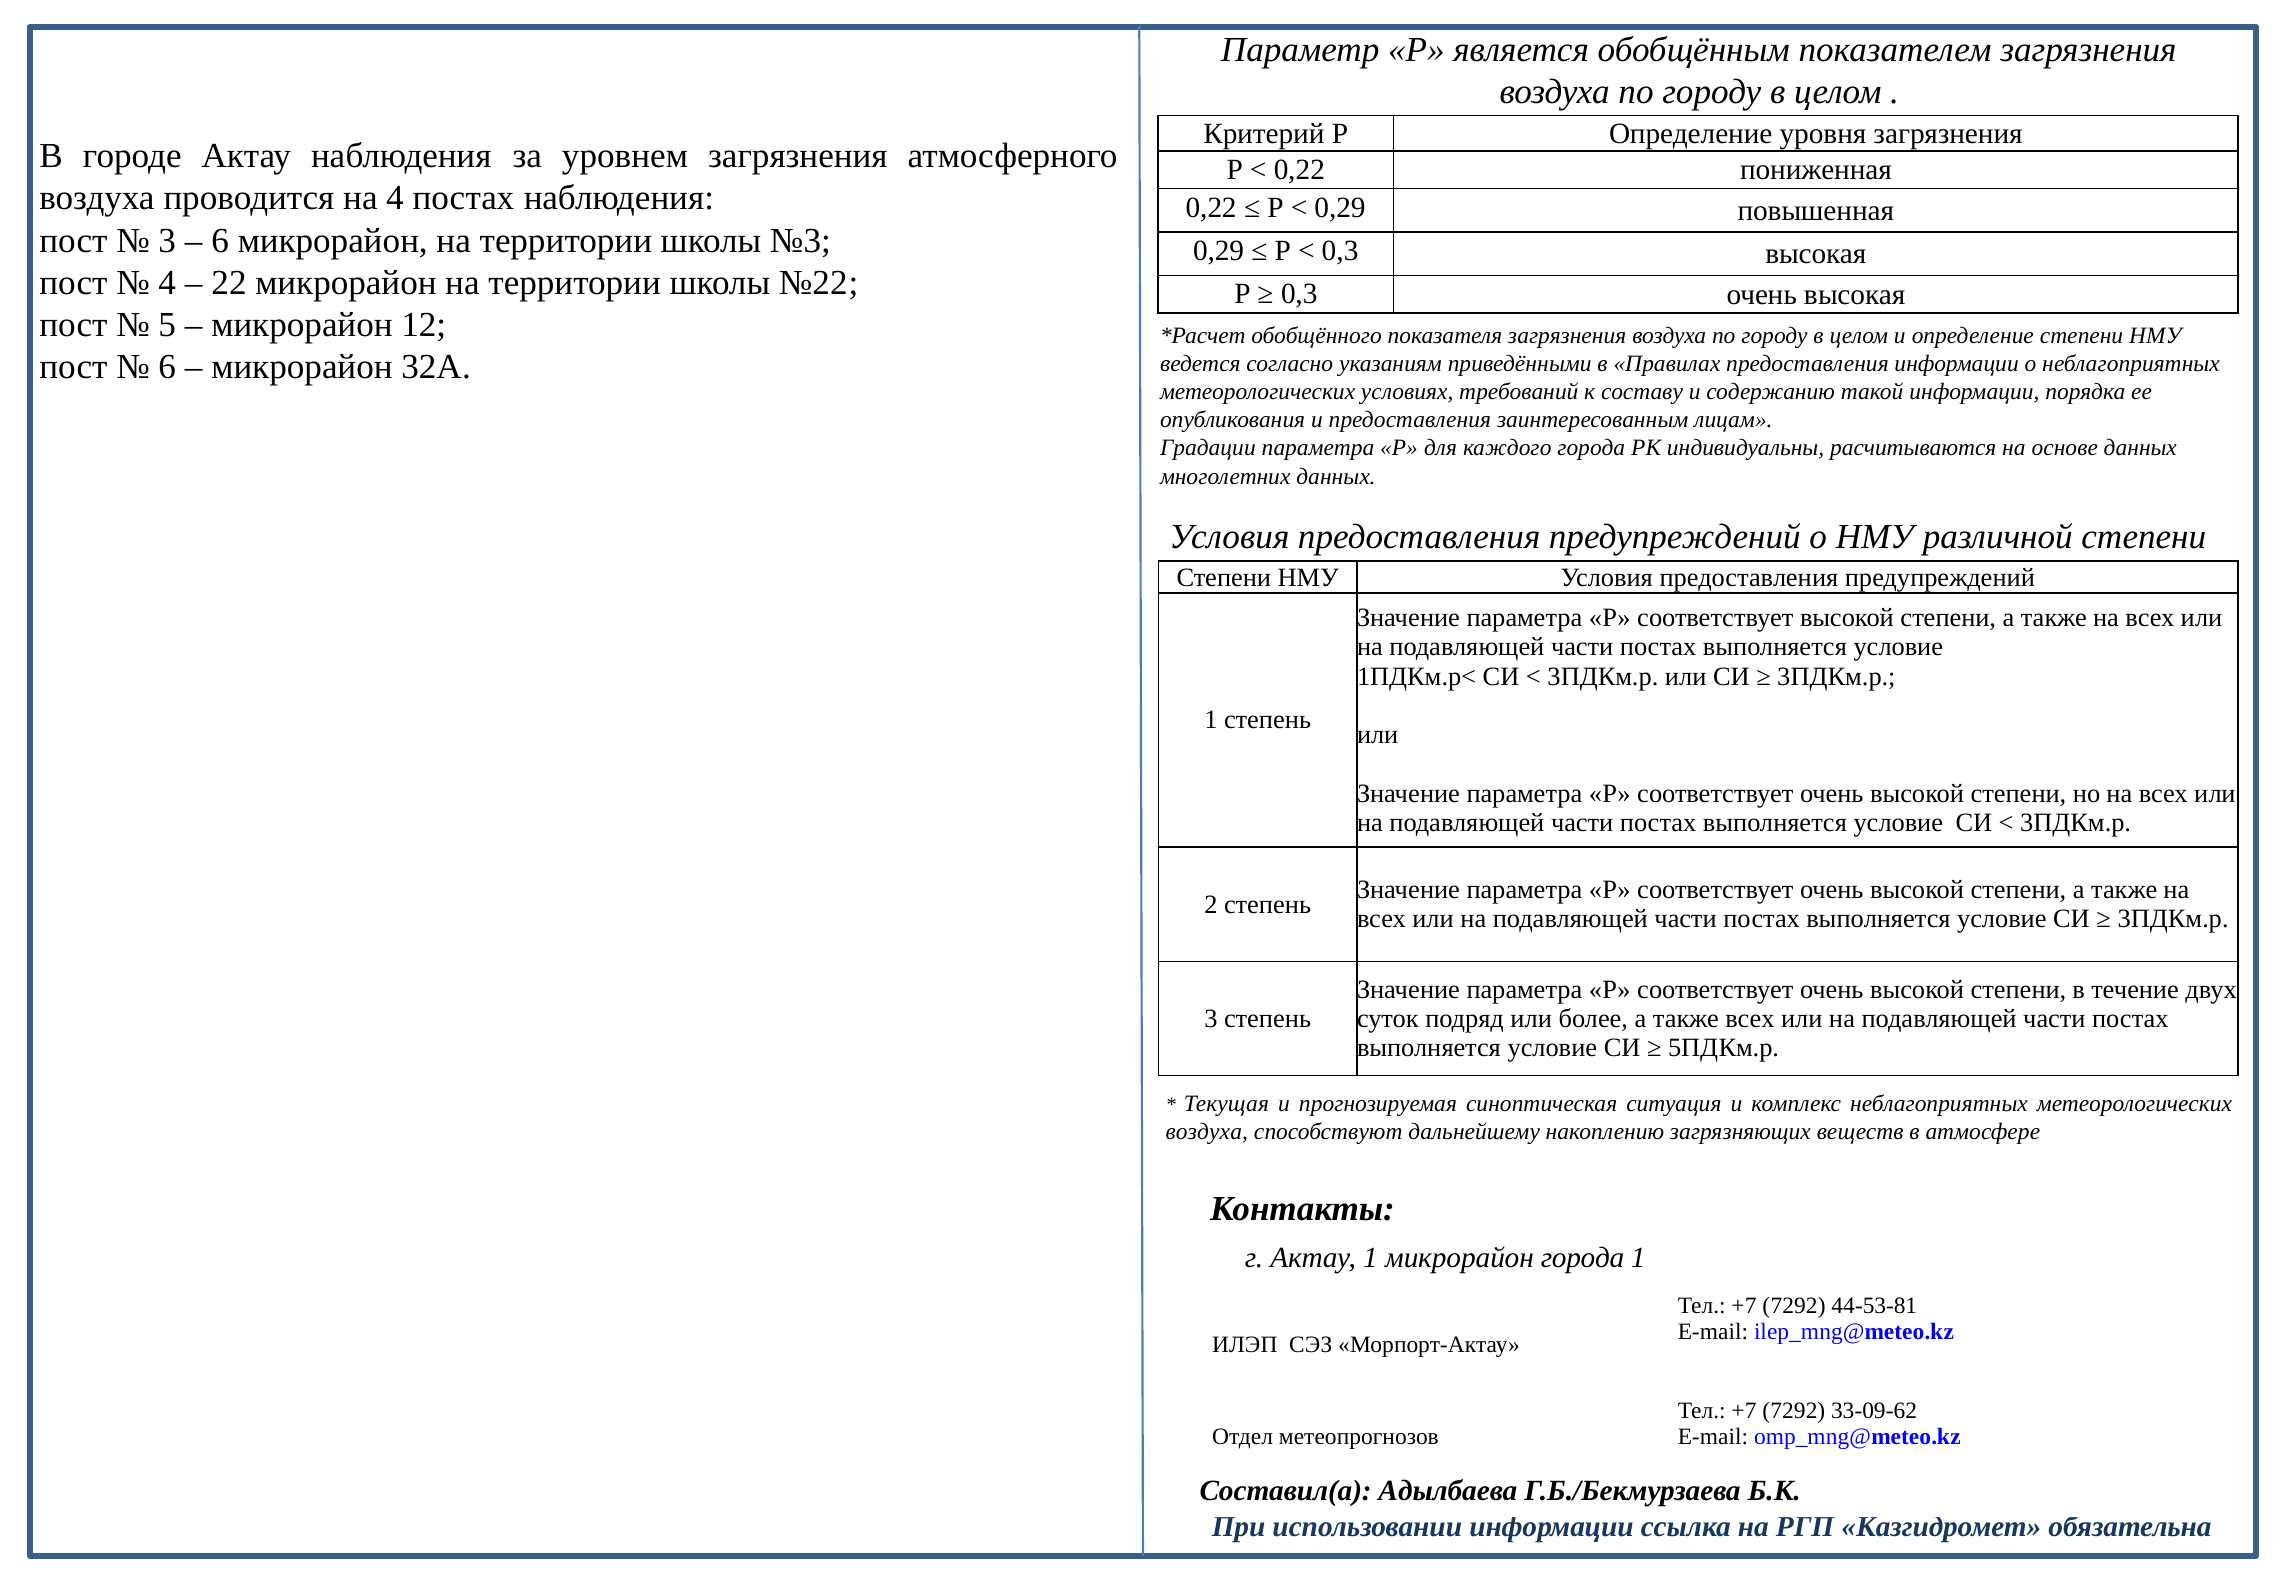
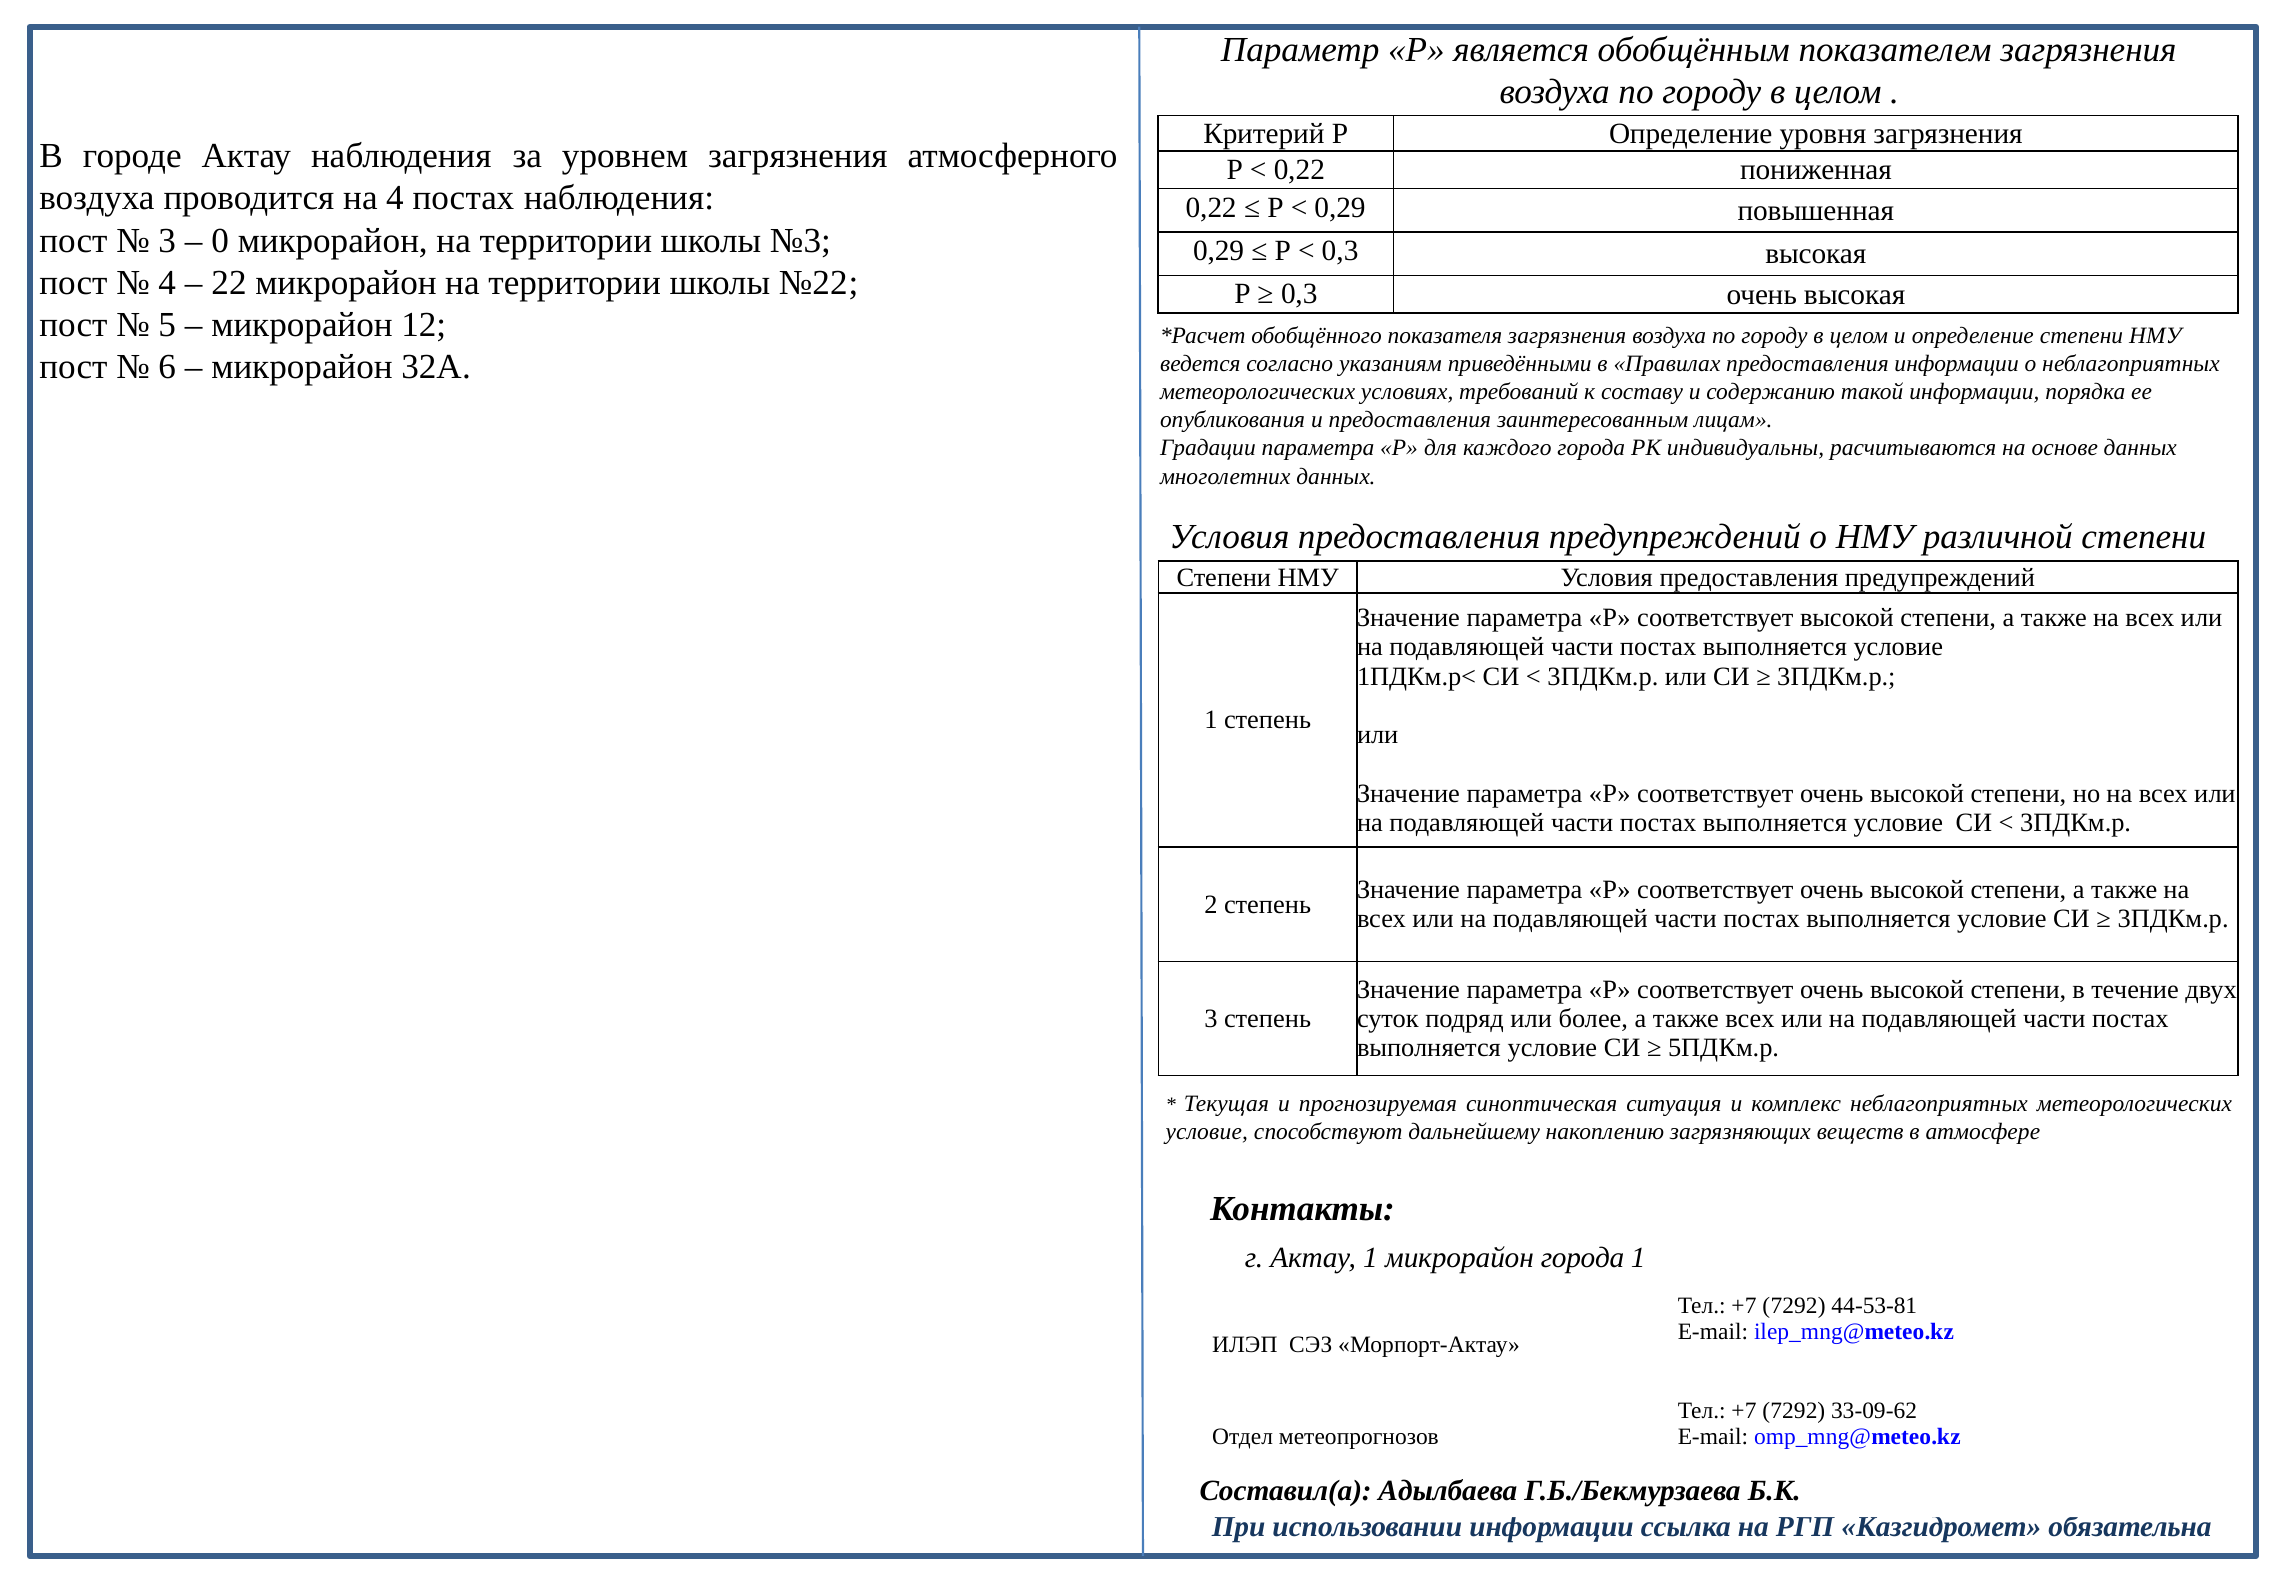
6 at (220, 240): 6 -> 0
воздуха at (1207, 1132): воздуха -> условие
